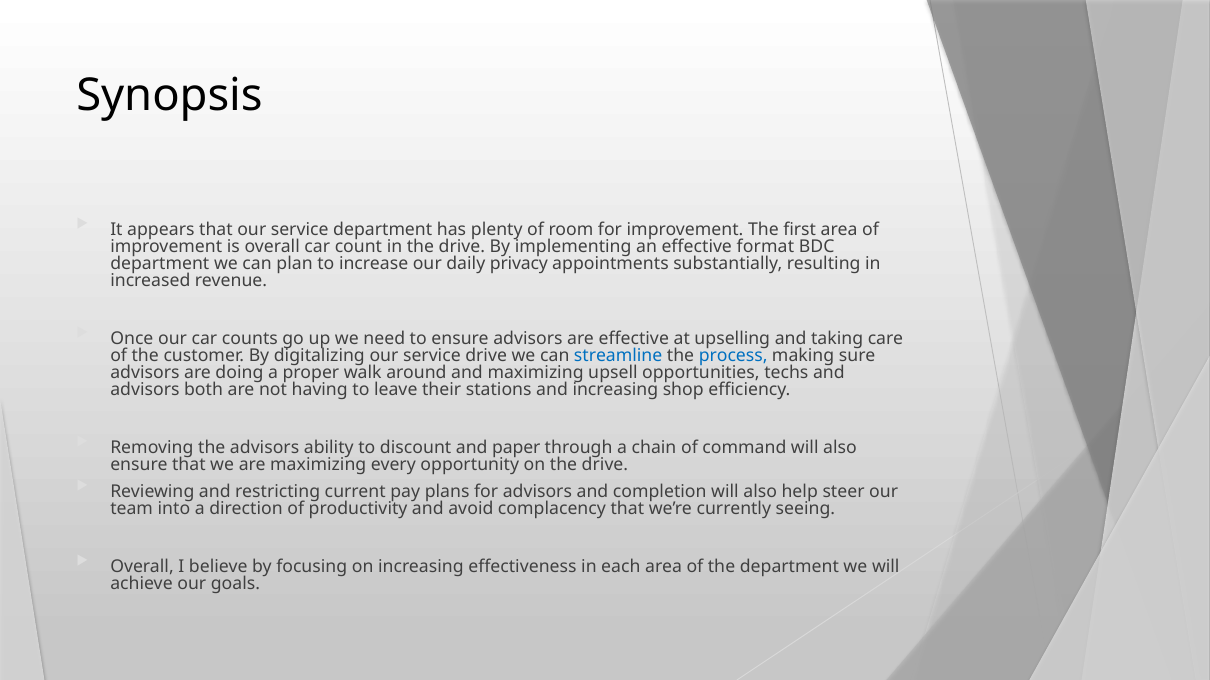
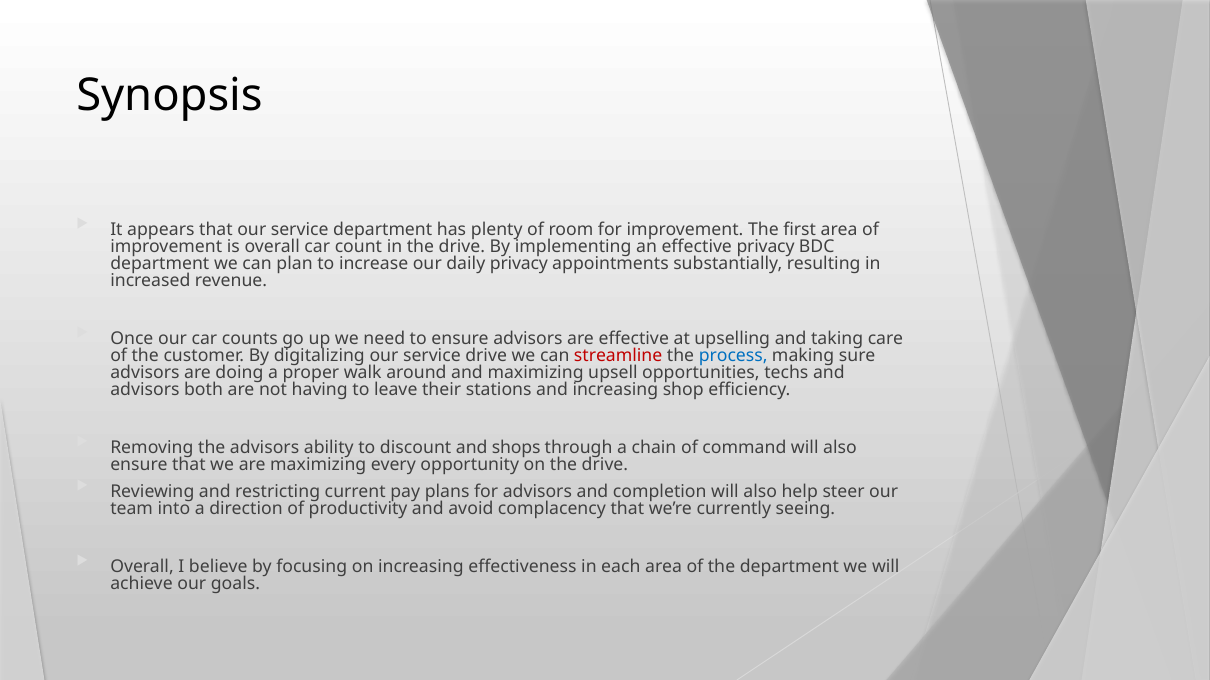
effective format: format -> privacy
streamline colour: blue -> red
paper: paper -> shops
